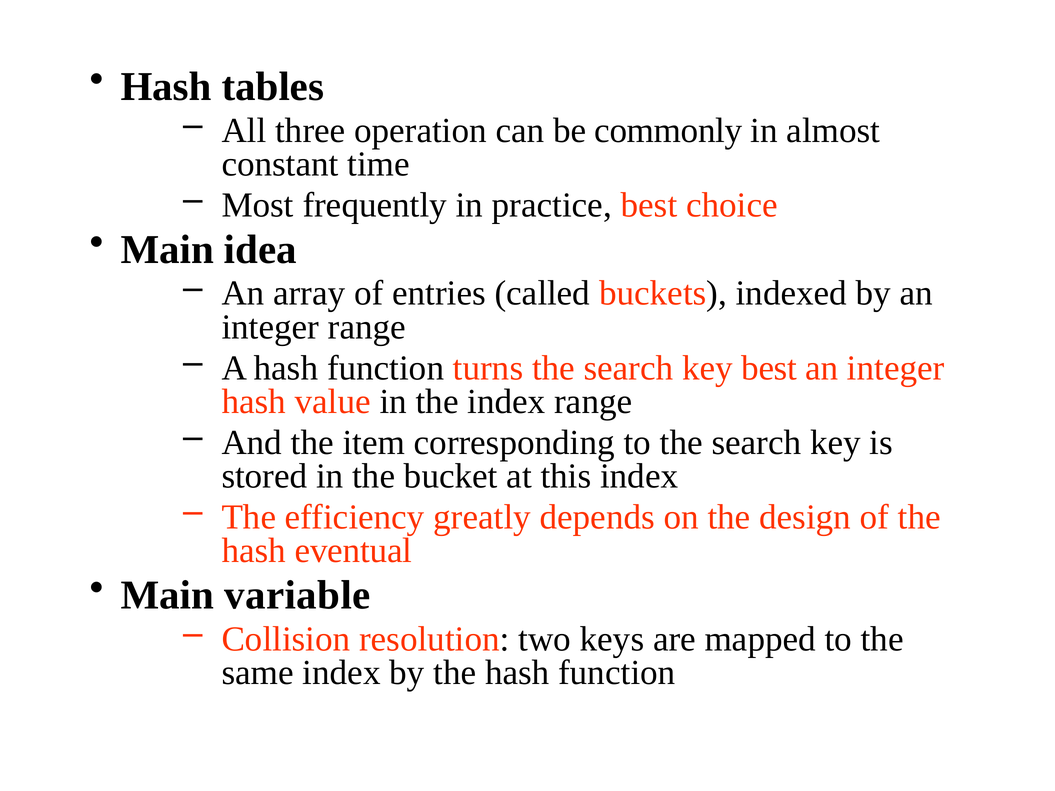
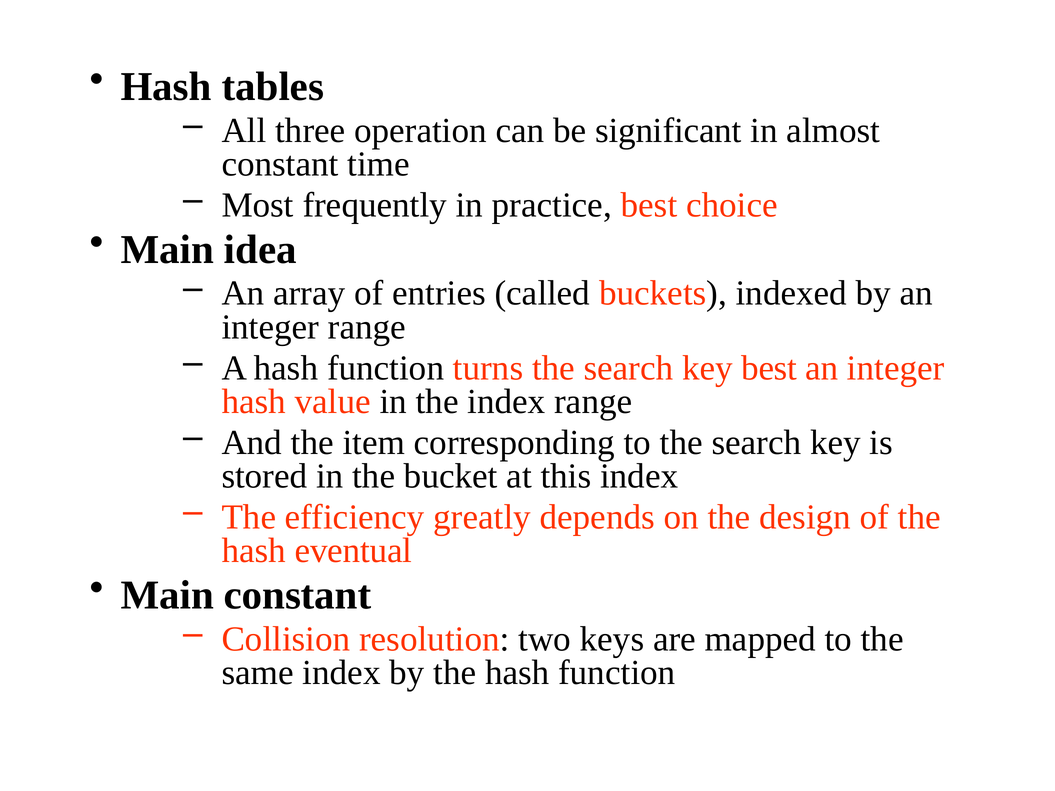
commonly: commonly -> significant
Main variable: variable -> constant
